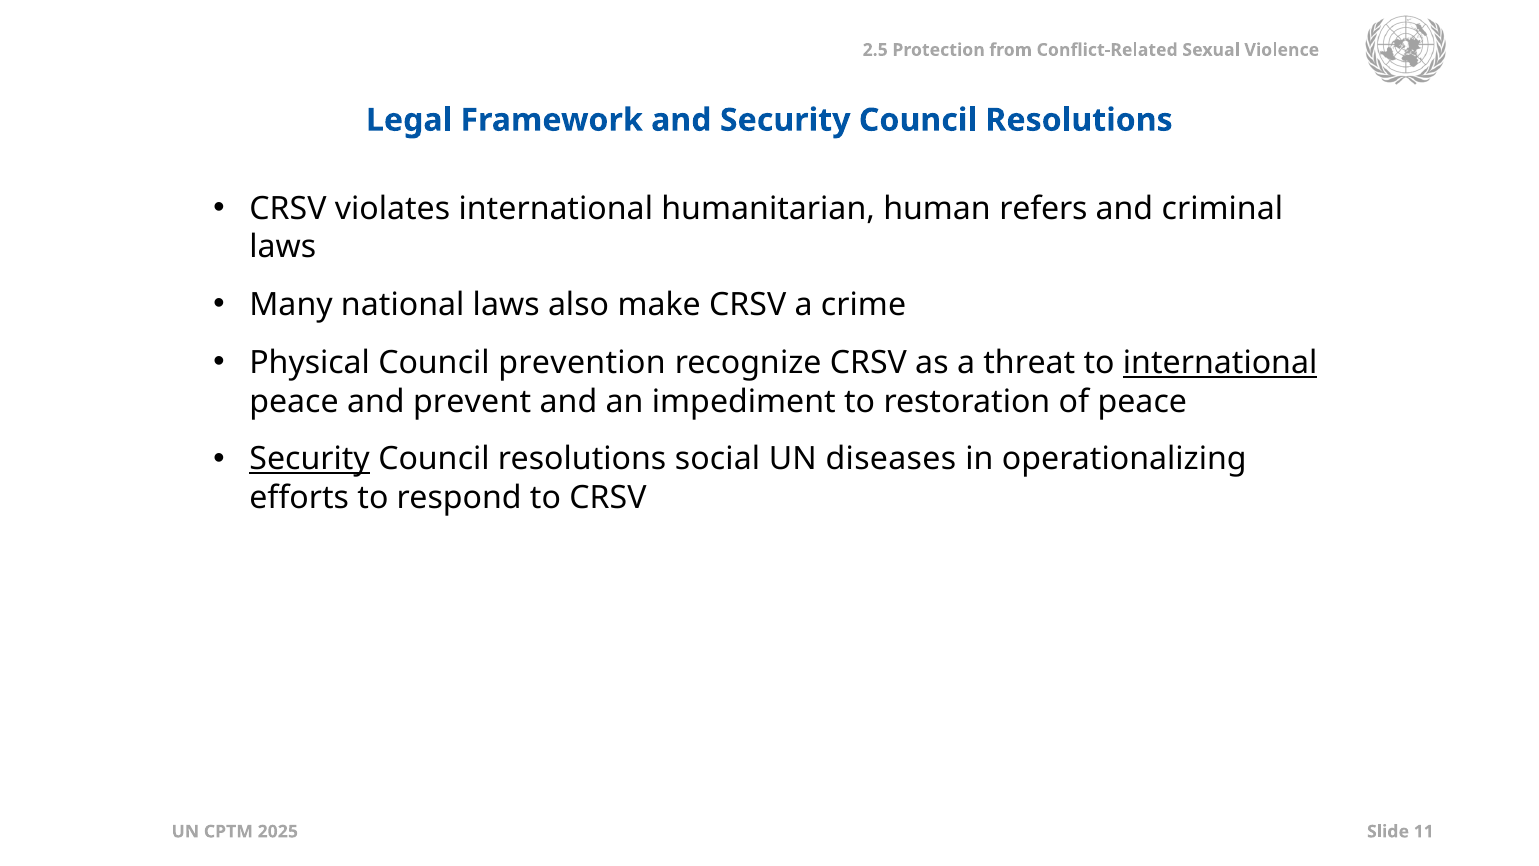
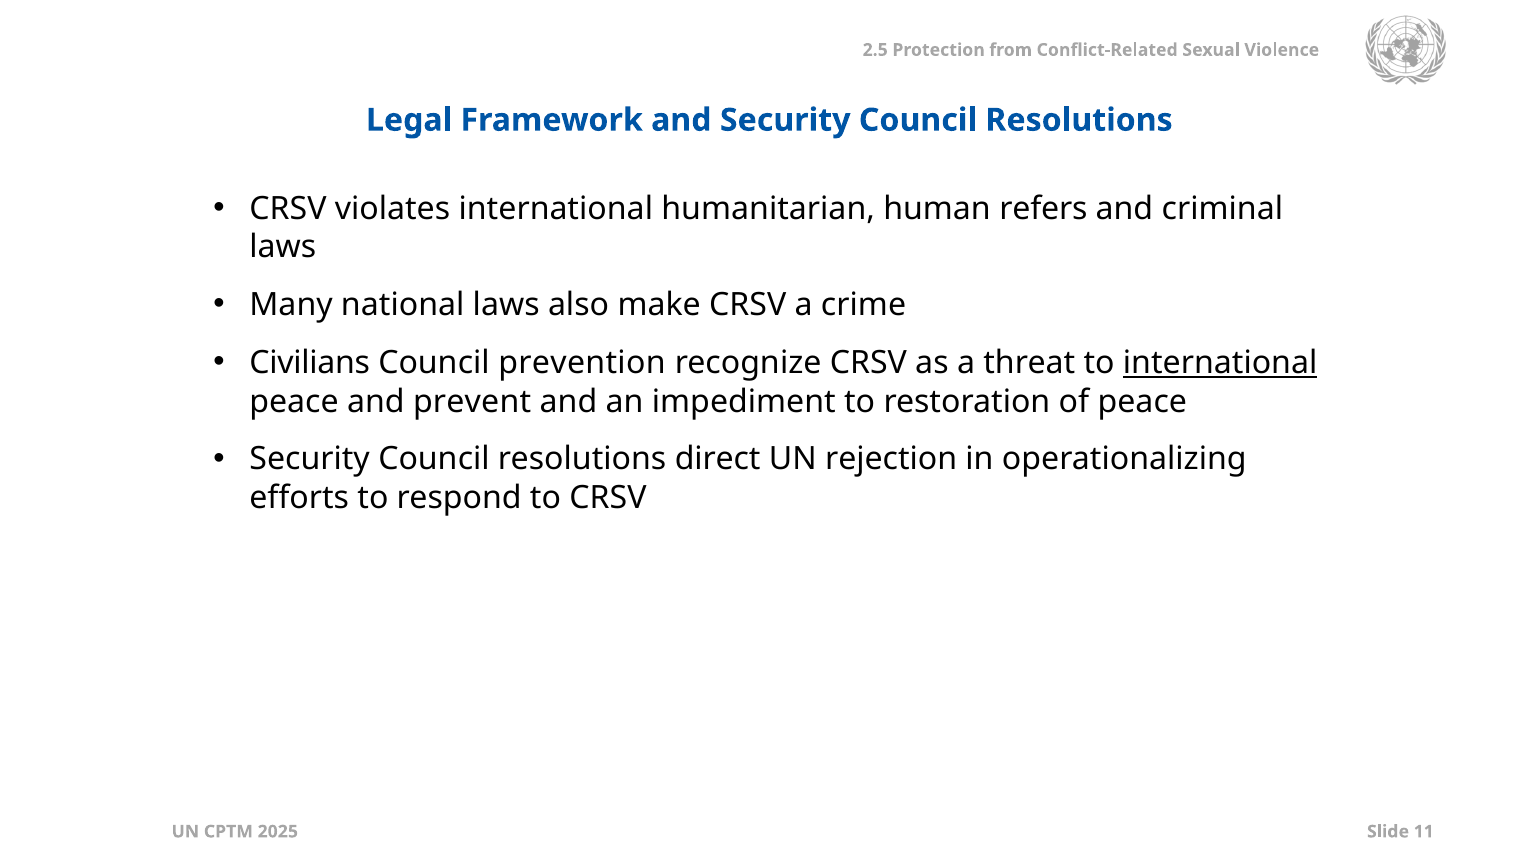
Physical: Physical -> Civilians
Security at (310, 459) underline: present -> none
social: social -> direct
diseases: diseases -> rejection
